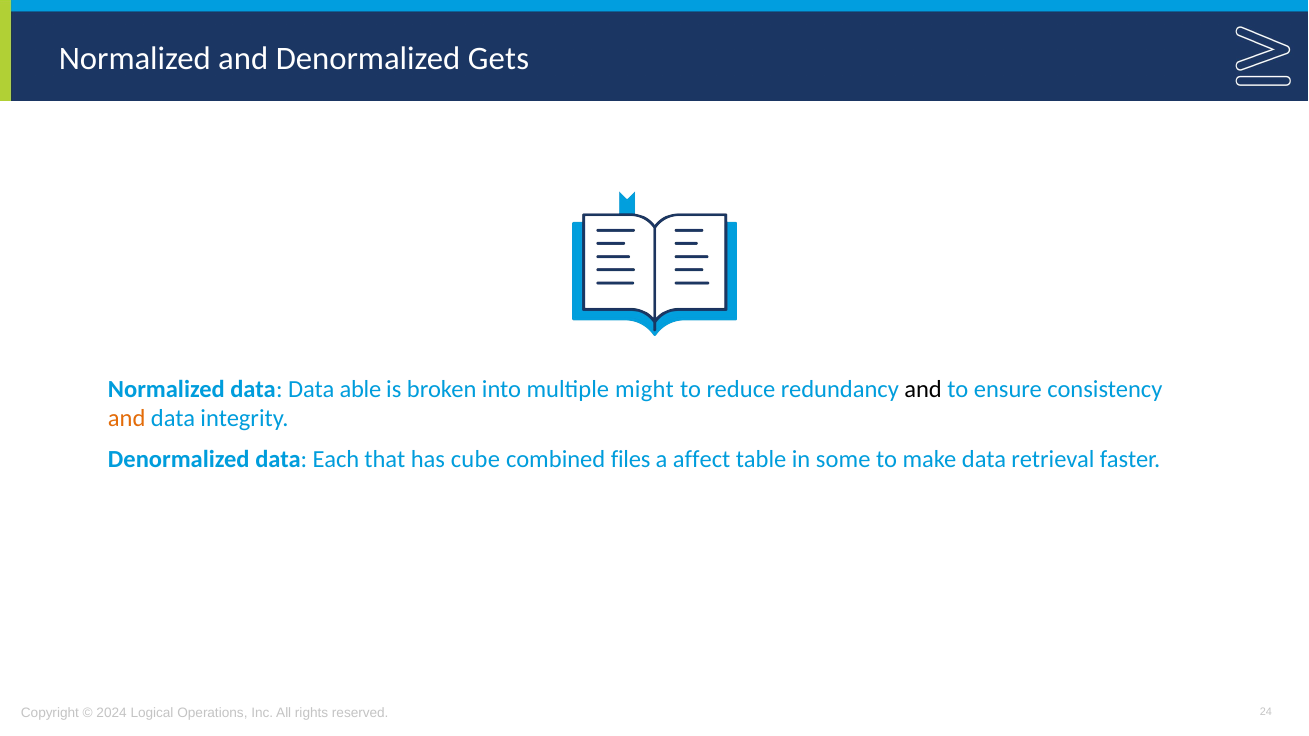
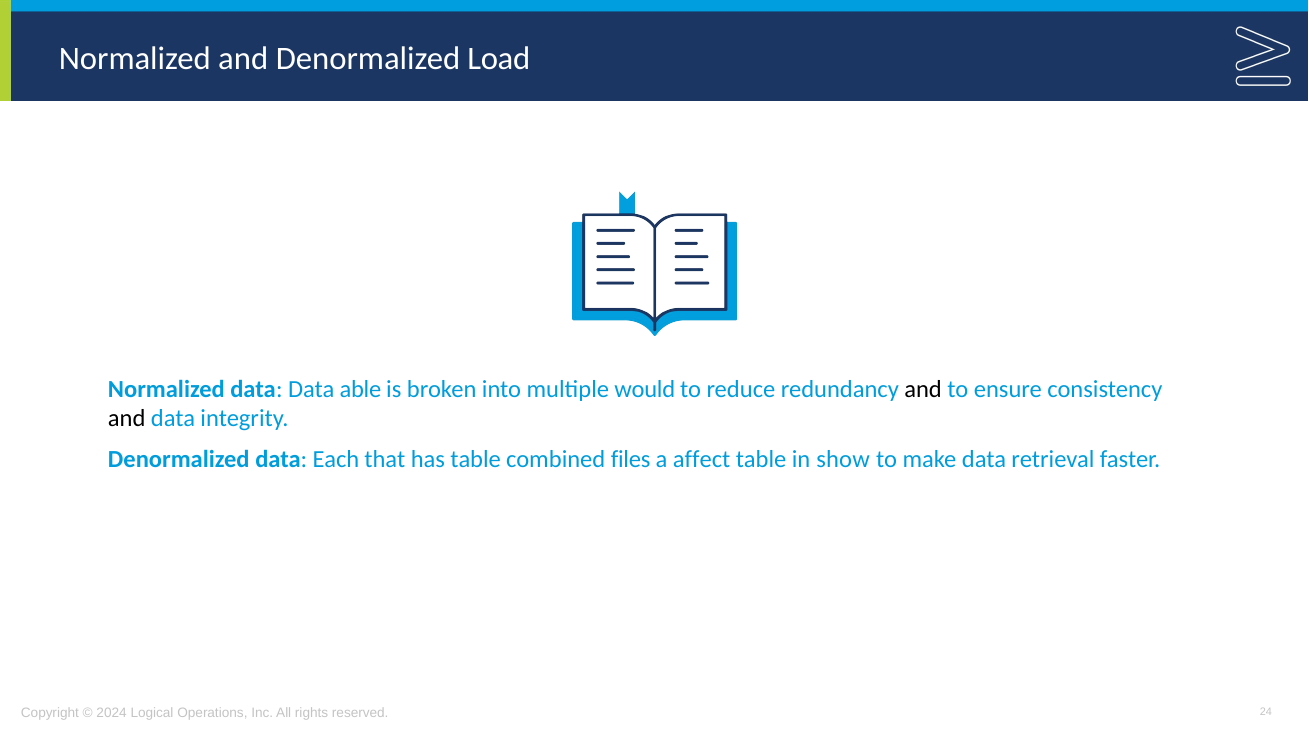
Gets: Gets -> Load
might: might -> would
and at (127, 419) colour: orange -> black
has cube: cube -> table
some: some -> show
